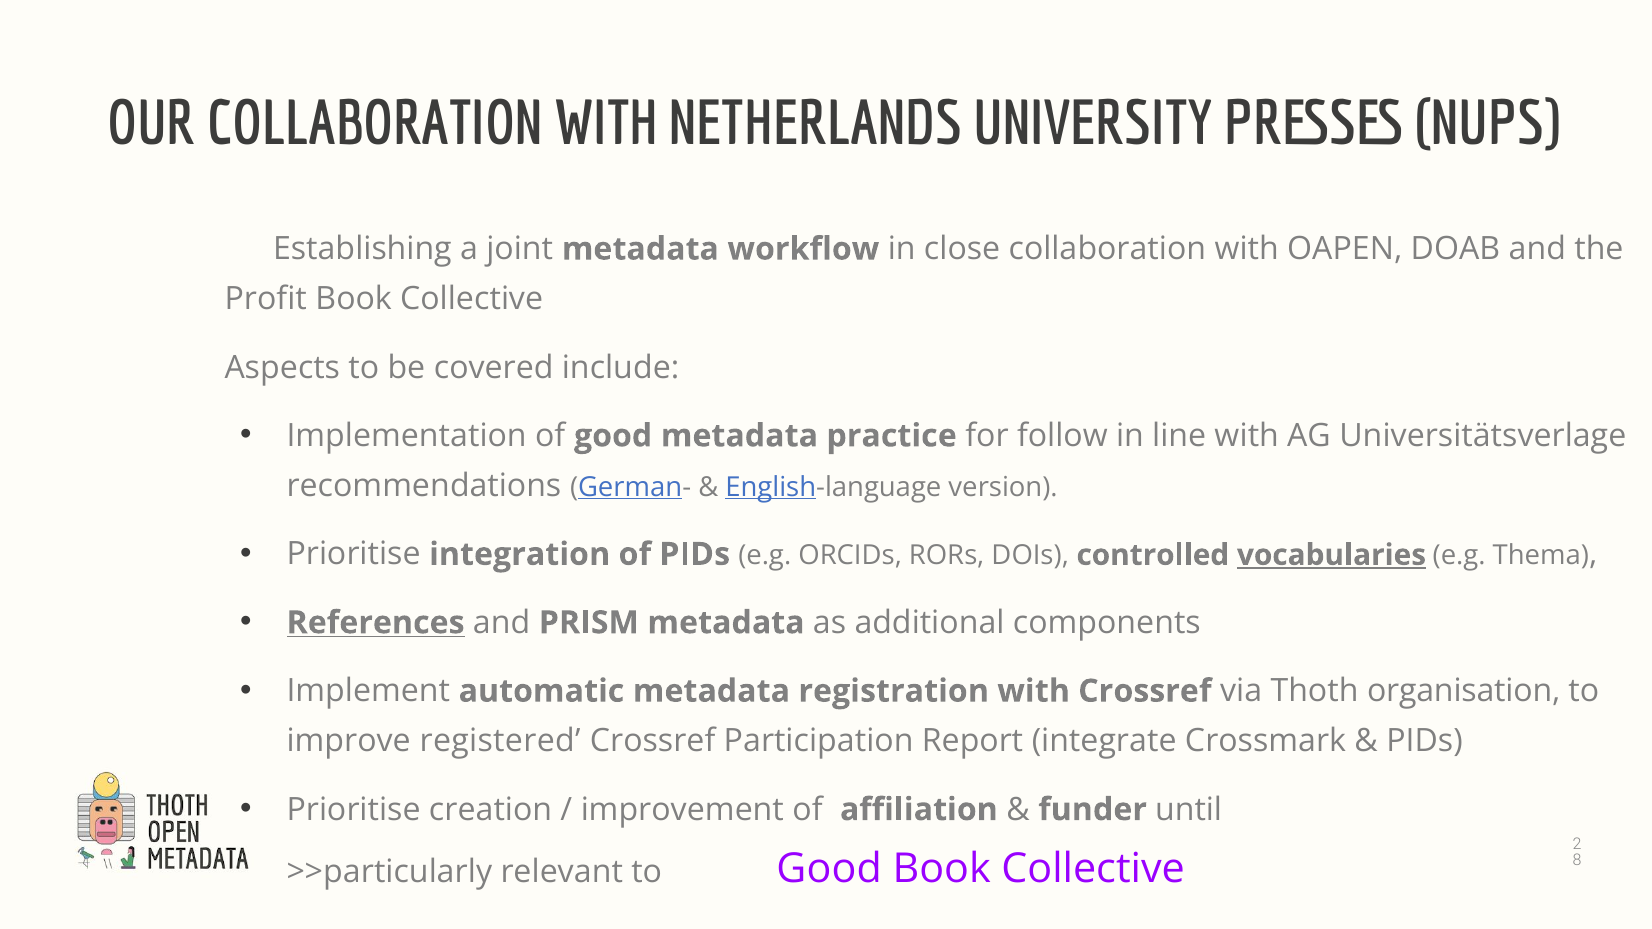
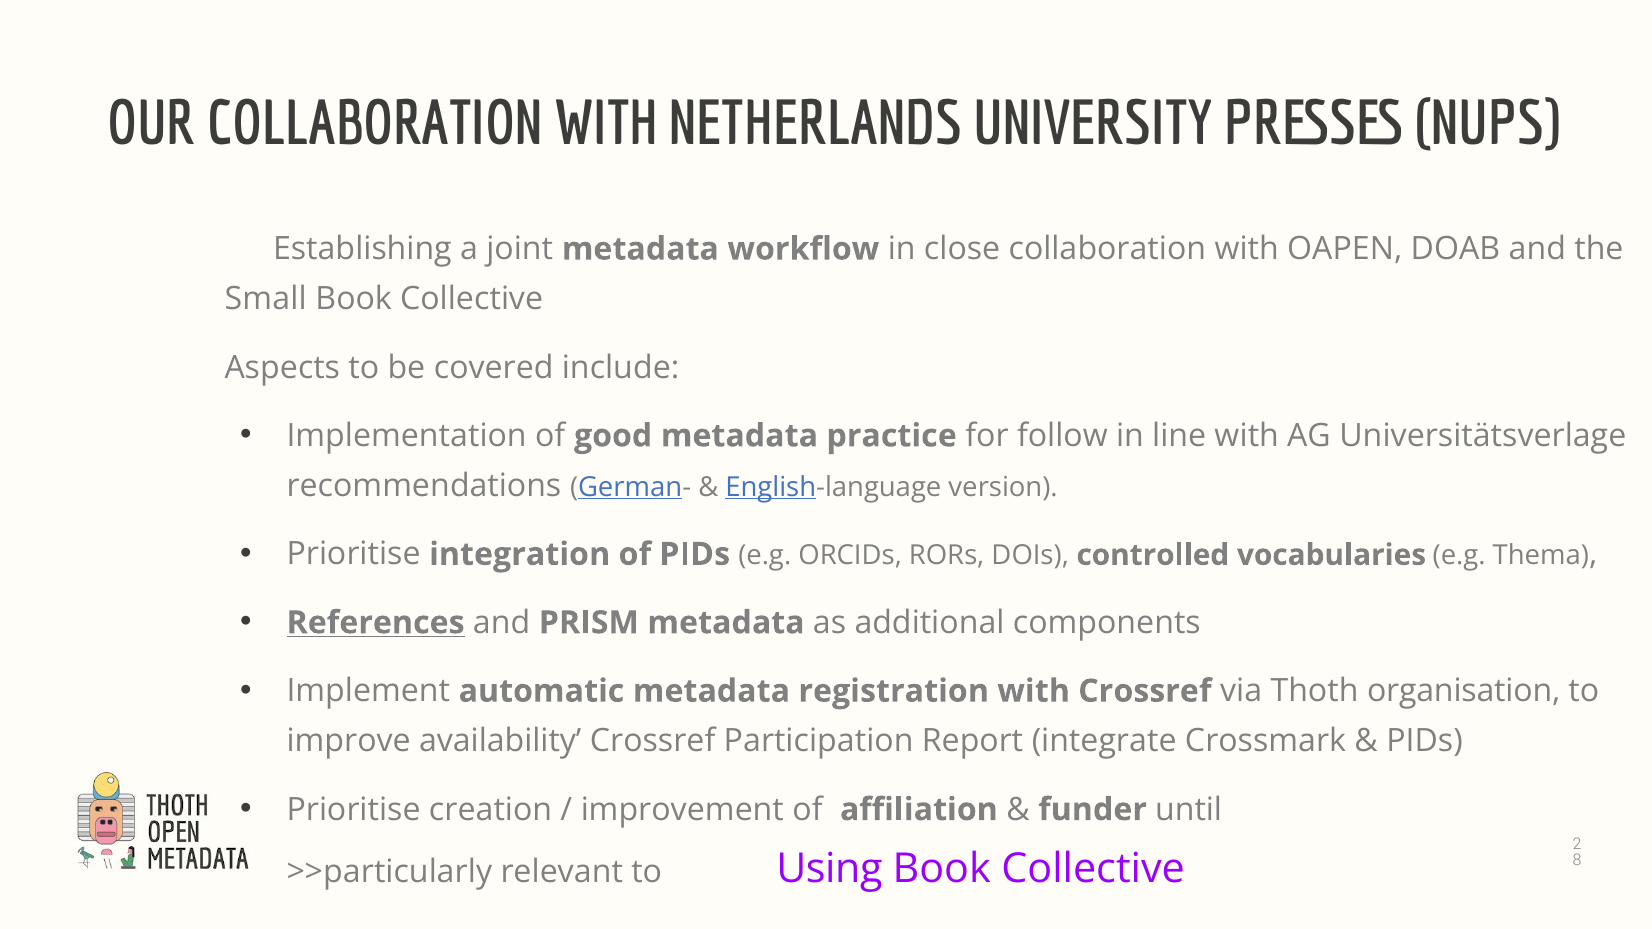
Profit: Profit -> Small
vocabularies underline: present -> none
registered: registered -> availability
Good at (829, 869): Good -> Using
